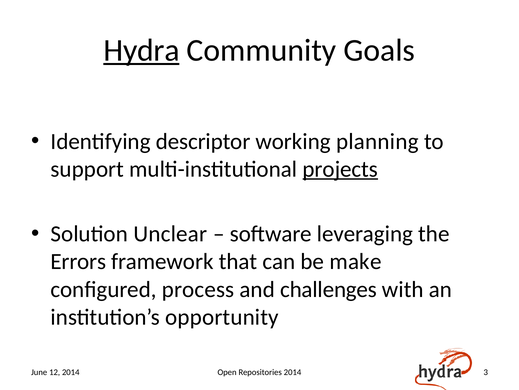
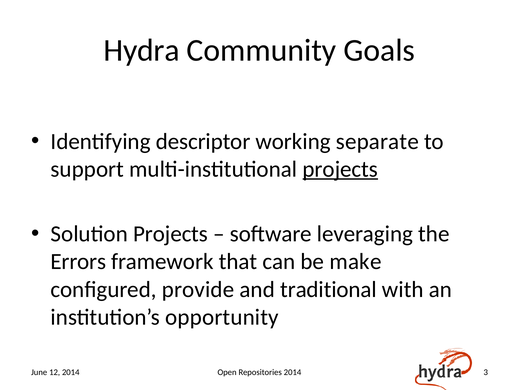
Hydra underline: present -> none
planning: planning -> separate
Solution Unclear: Unclear -> Projects
process: process -> provide
challenges: challenges -> traditional
